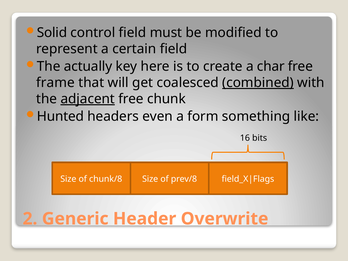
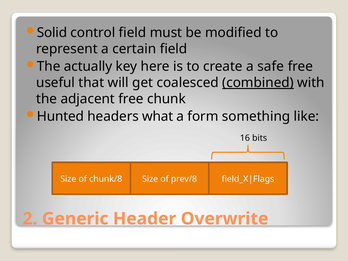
char: char -> safe
frame: frame -> useful
adjacent underline: present -> none
even: even -> what
